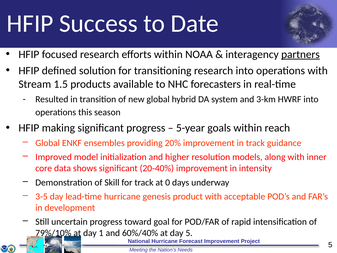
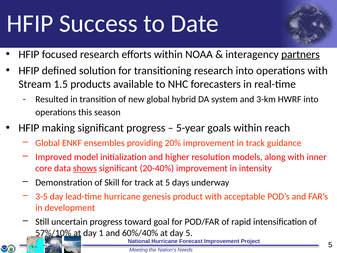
shows underline: none -> present
at 0: 0 -> 5
79%/10%: 79%/10% -> 57%/10%
